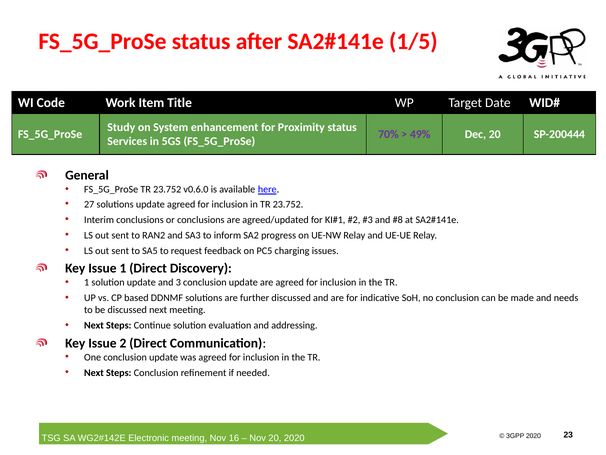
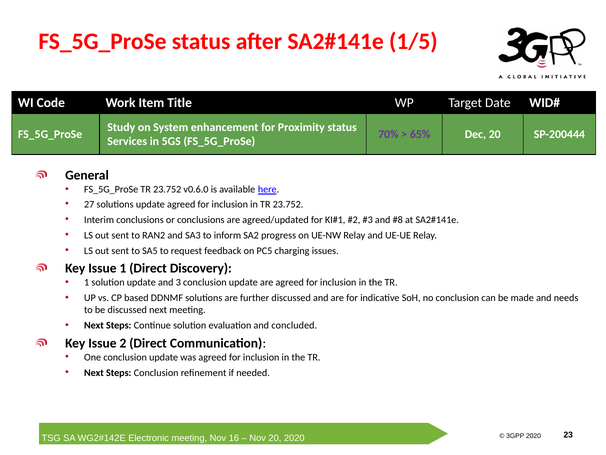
49%: 49% -> 65%
addressing: addressing -> concluded
